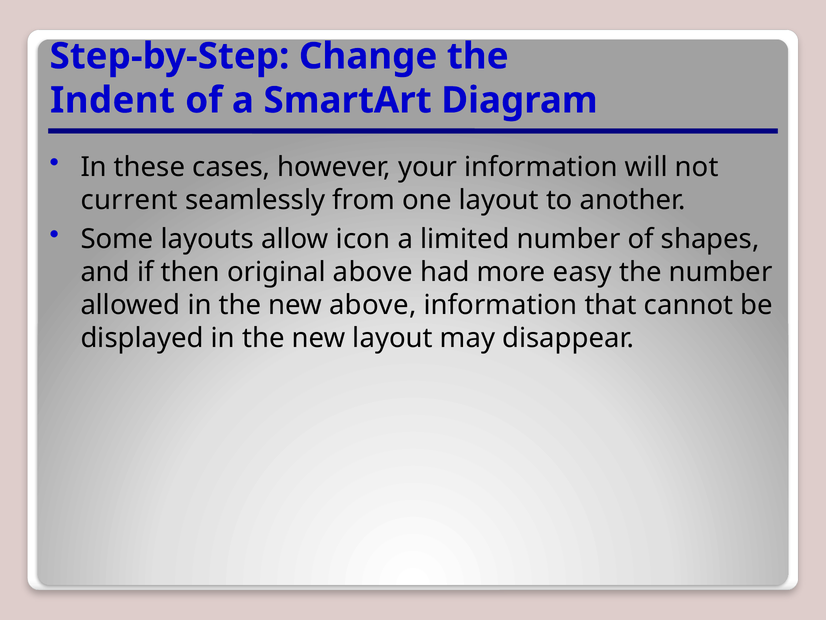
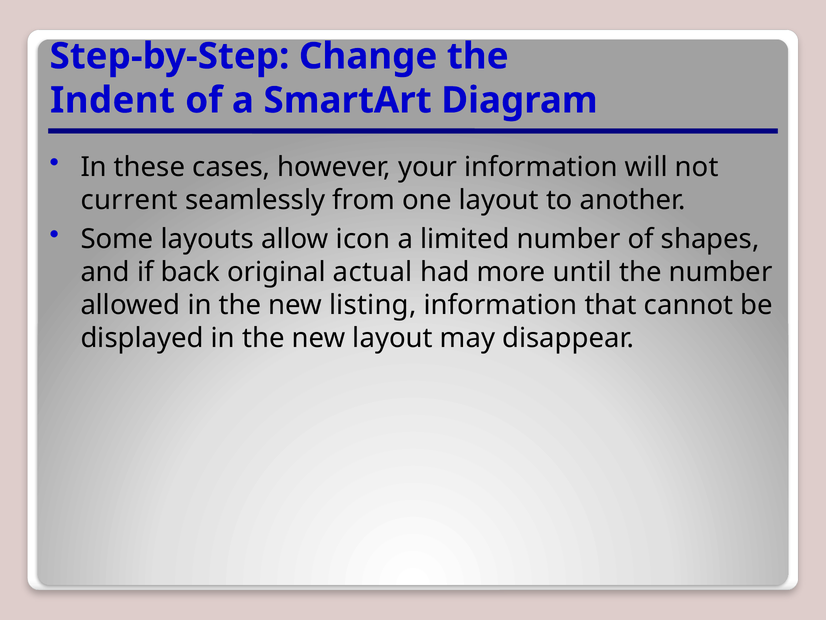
then: then -> back
original above: above -> actual
easy: easy -> until
new above: above -> listing
